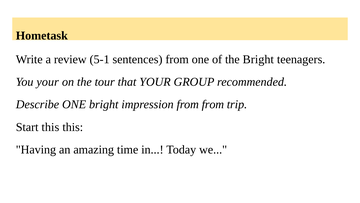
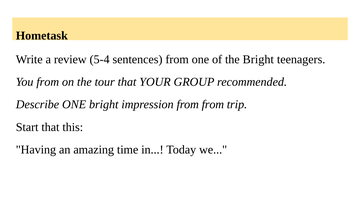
5-1: 5-1 -> 5-4
You your: your -> from
Start this: this -> that
